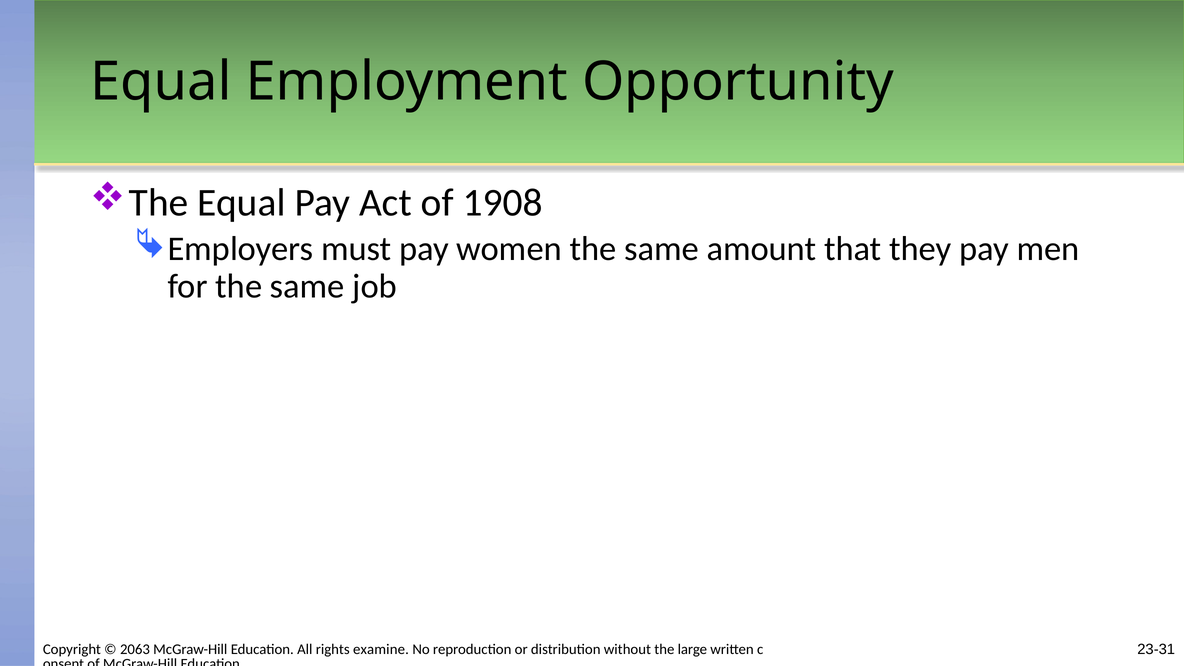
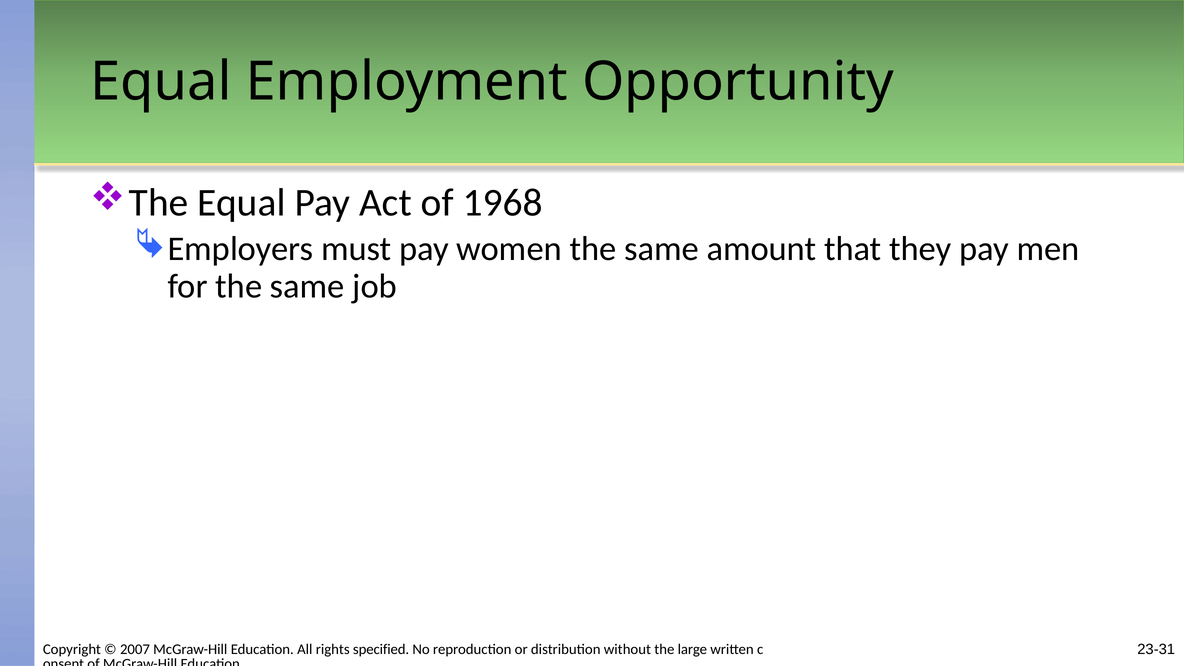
1908: 1908 -> 1968
2063: 2063 -> 2007
examine: examine -> specified
